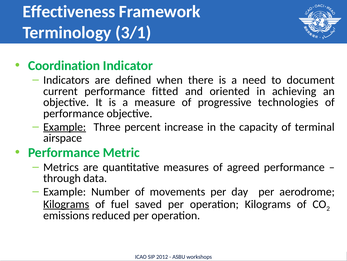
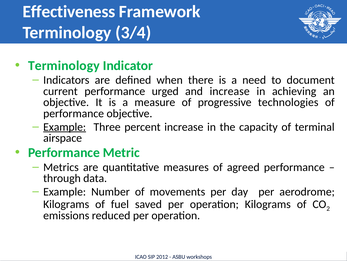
3/1: 3/1 -> 3/4
Coordination at (64, 65): Coordination -> Terminology
fitted: fitted -> urged
and oriented: oriented -> increase
Kilograms at (66, 204) underline: present -> none
